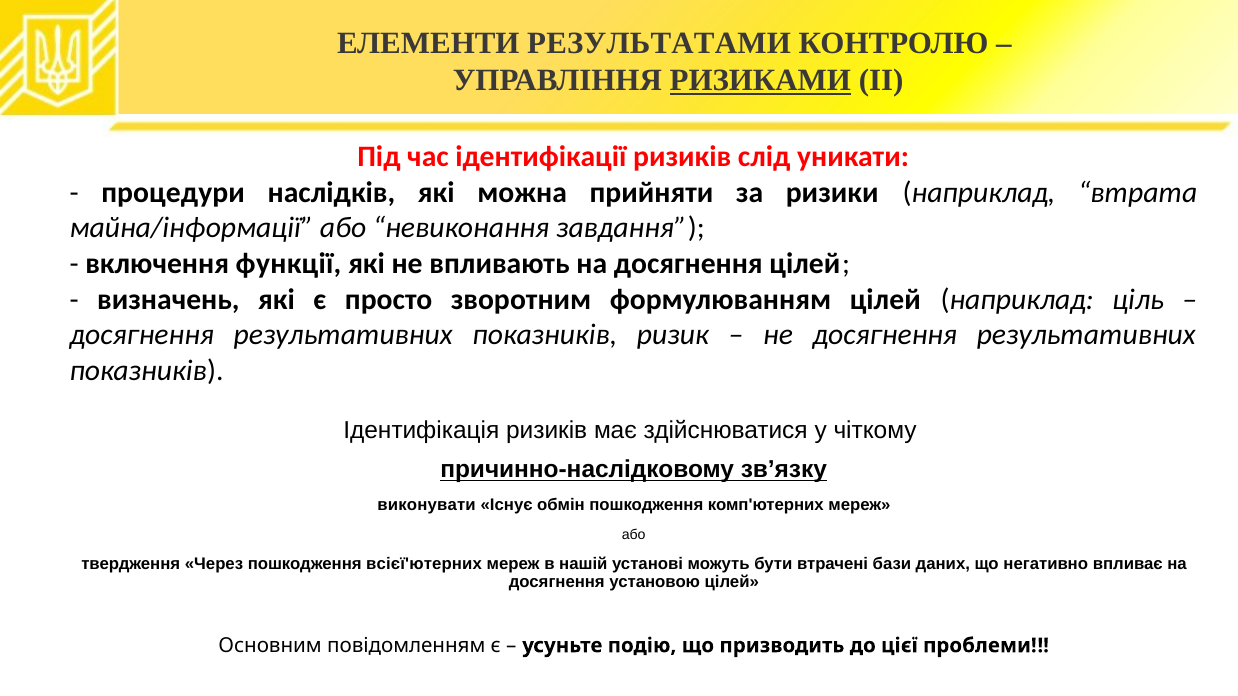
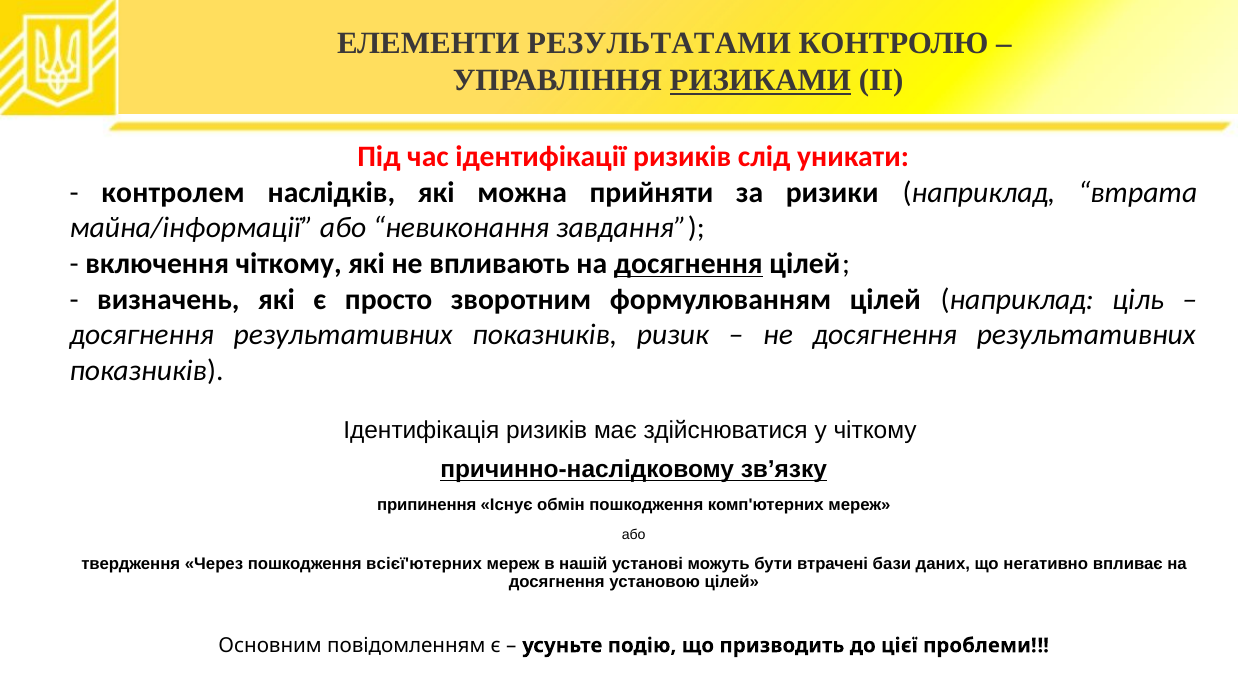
процедури: процедури -> контролем
включення функції: функції -> чіткому
досягнення at (688, 264) underline: none -> present
виконувати: виконувати -> припинення
